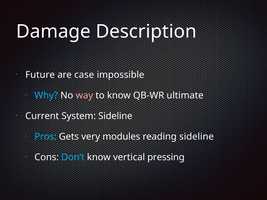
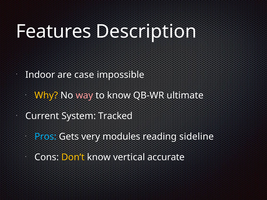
Damage: Damage -> Features
Future: Future -> Indoor
Why colour: light blue -> yellow
System Sideline: Sideline -> Tracked
Don’t colour: light blue -> yellow
pressing: pressing -> accurate
